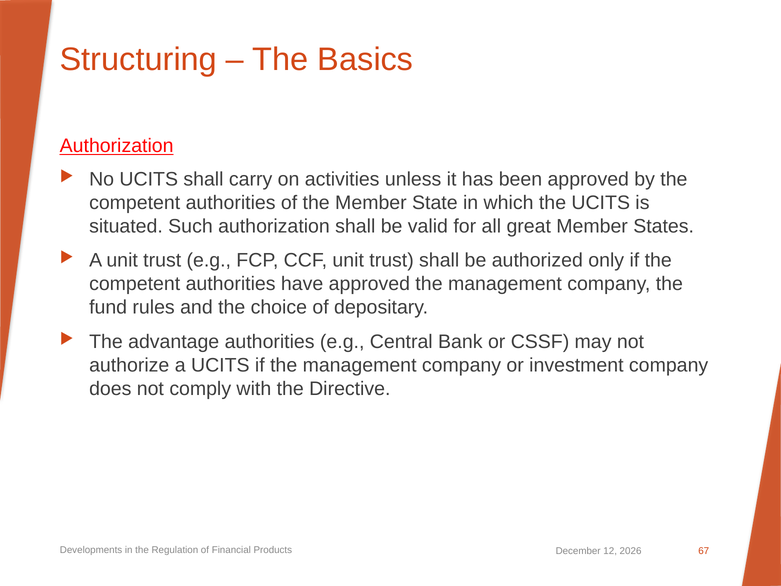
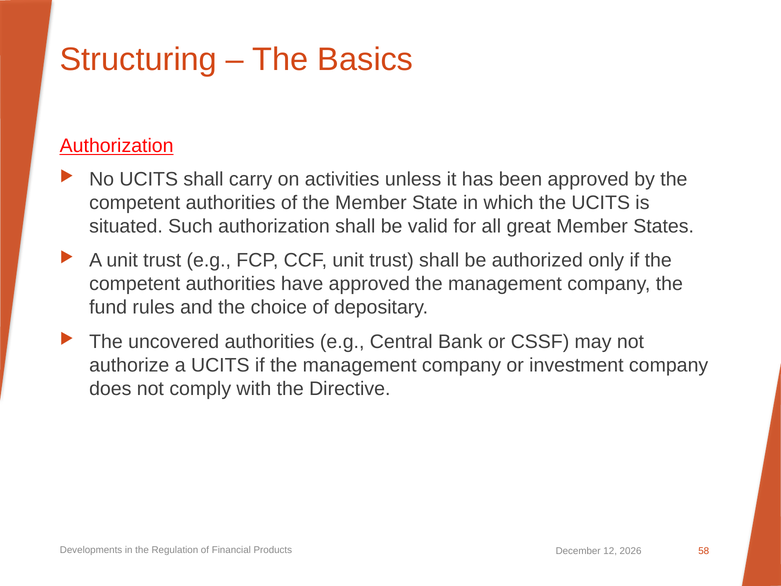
advantage: advantage -> uncovered
67: 67 -> 58
